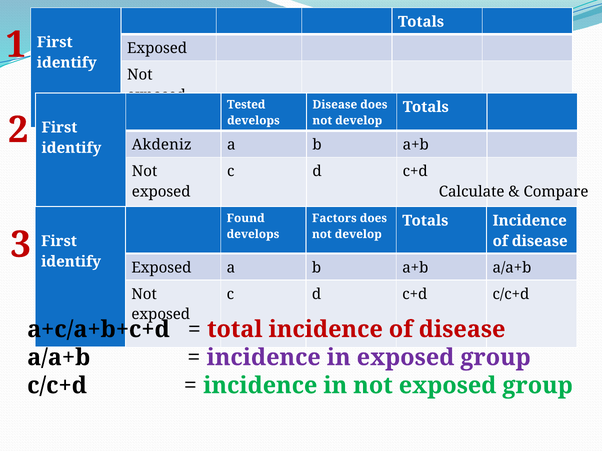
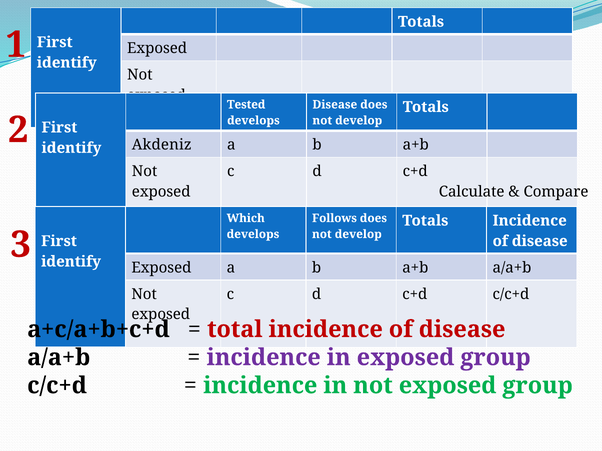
Found: Found -> Which
Factors: Factors -> Follows
